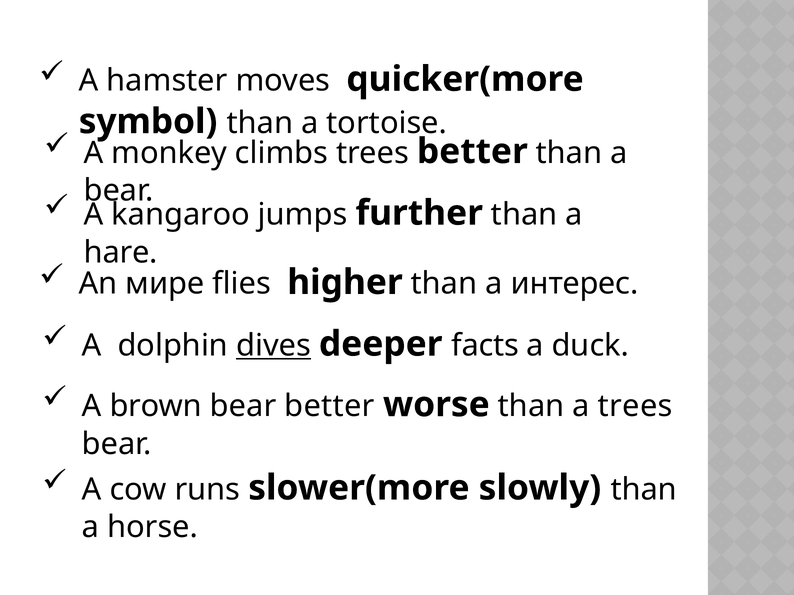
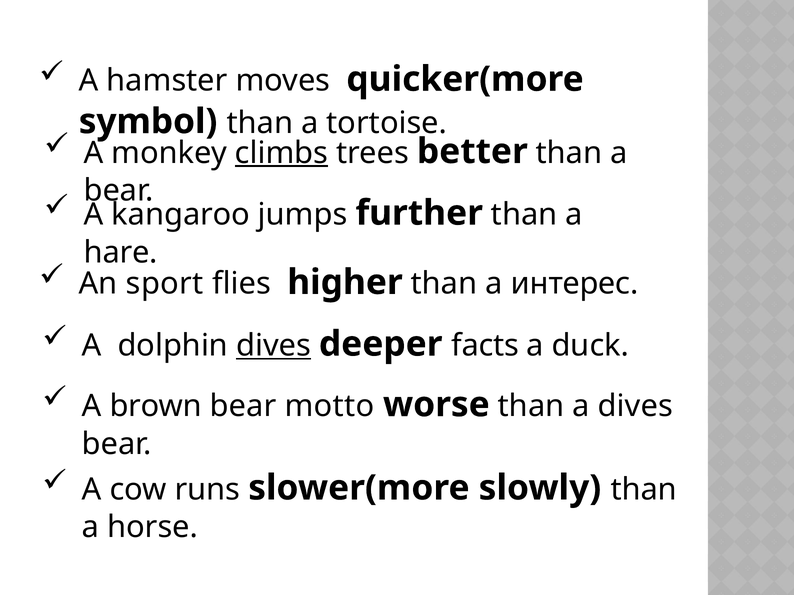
climbs underline: none -> present
мире: мире -> sport
bear better: better -> motto
a trees: trees -> dives
